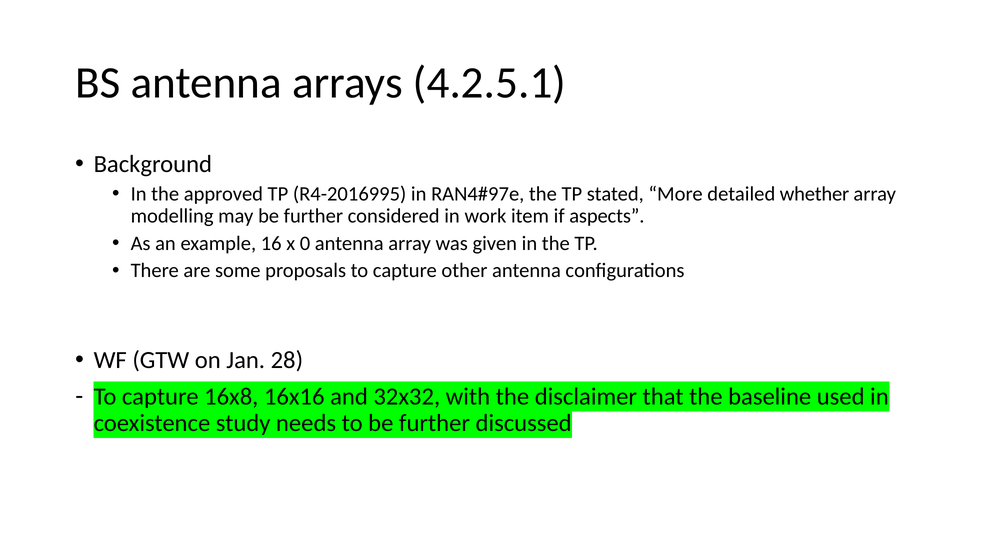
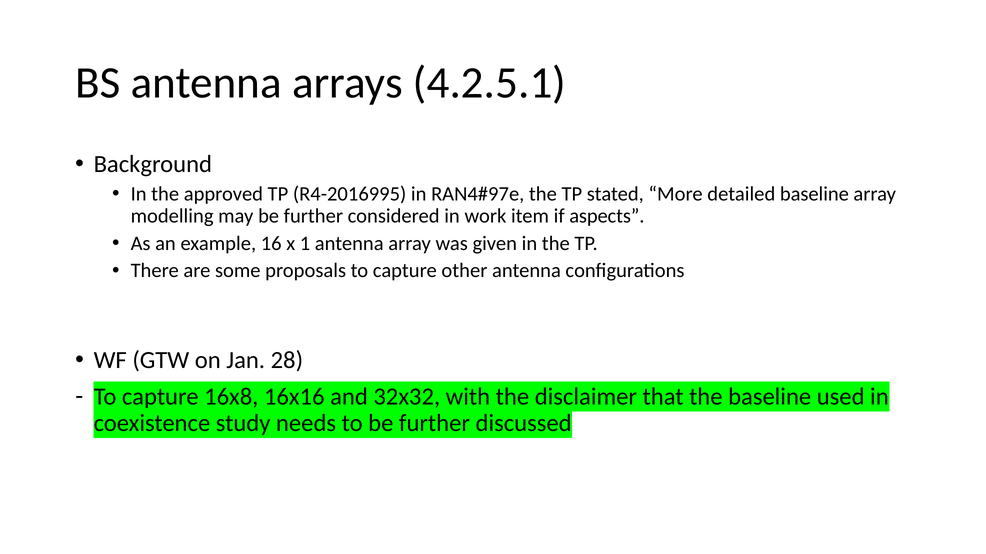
detailed whether: whether -> baseline
0: 0 -> 1
